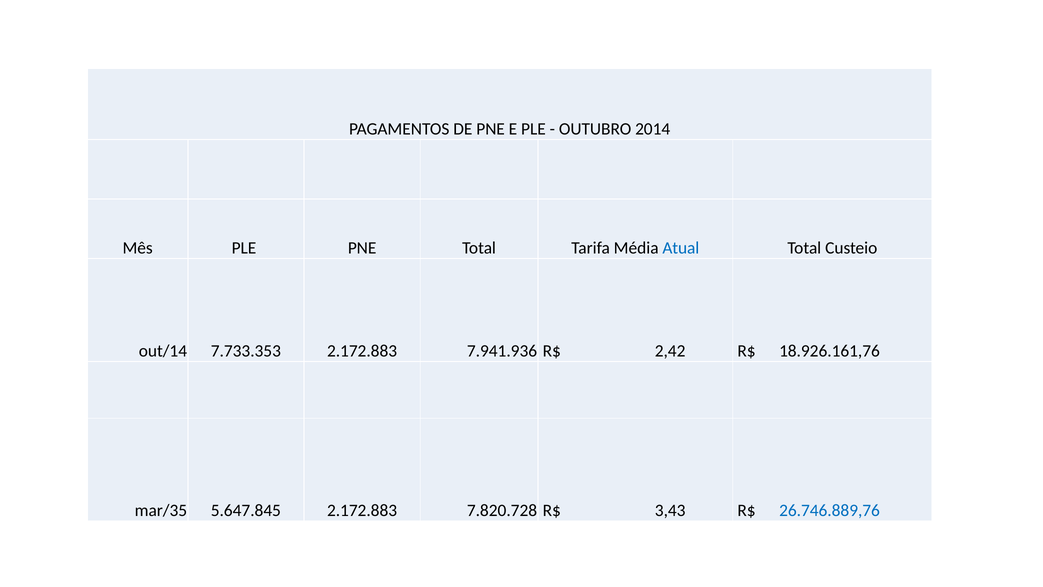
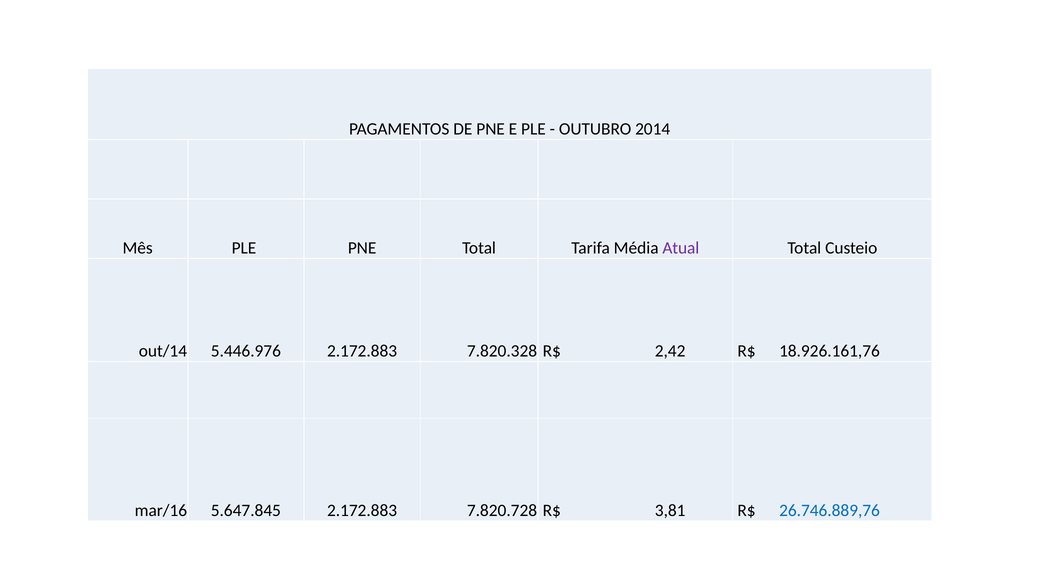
Atual colour: blue -> purple
7.733.353: 7.733.353 -> 5.446.976
7.941.936: 7.941.936 -> 7.820.328
mar/35: mar/35 -> mar/16
3,43: 3,43 -> 3,81
